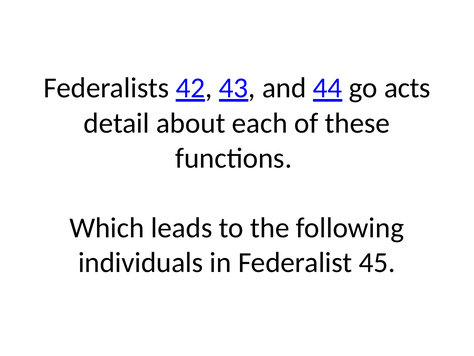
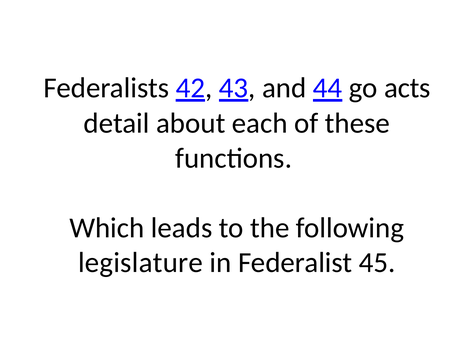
individuals: individuals -> legislature
